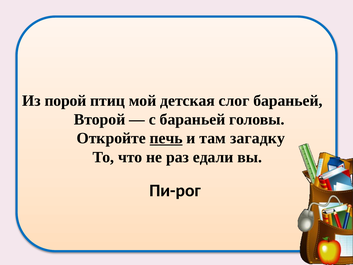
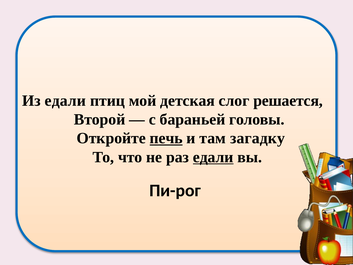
Из порой: порой -> едали
слог бараньей: бараньей -> решается
едали at (213, 157) underline: none -> present
